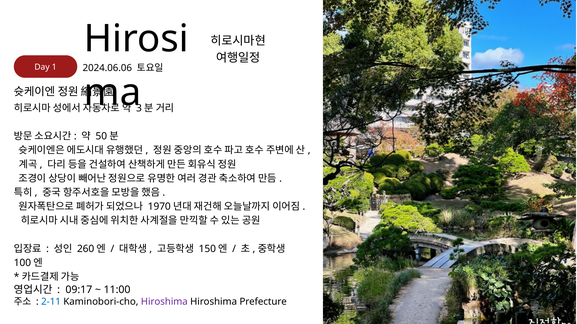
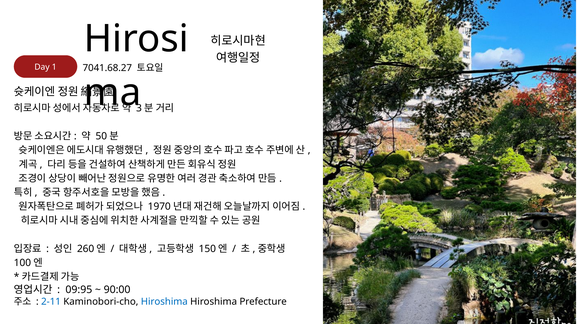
2024.06.06: 2024.06.06 -> 7041.68.27
09:17: 09:17 -> 09:95
11:00: 11:00 -> 90:00
Hiroshima at (164, 302) colour: purple -> blue
